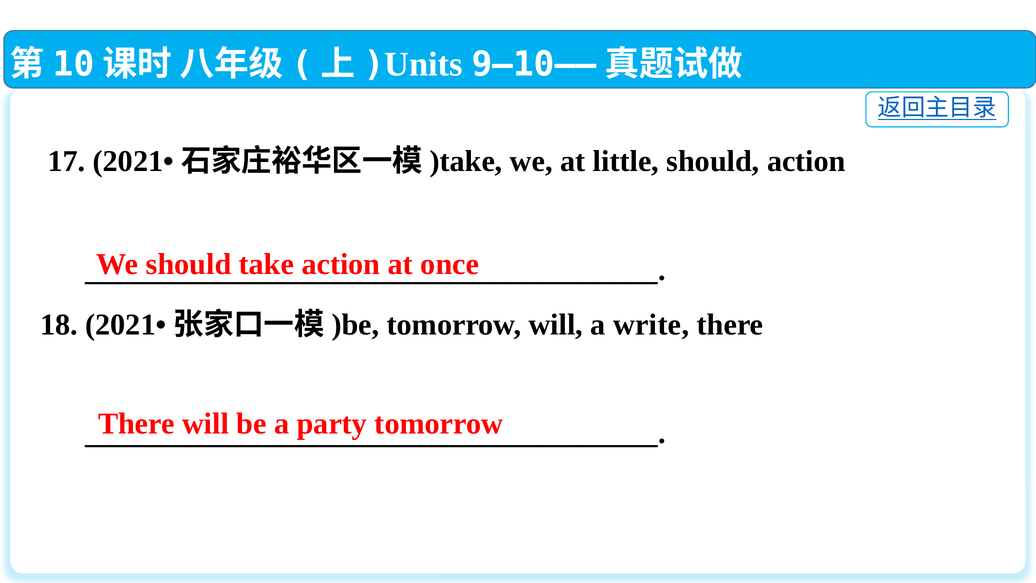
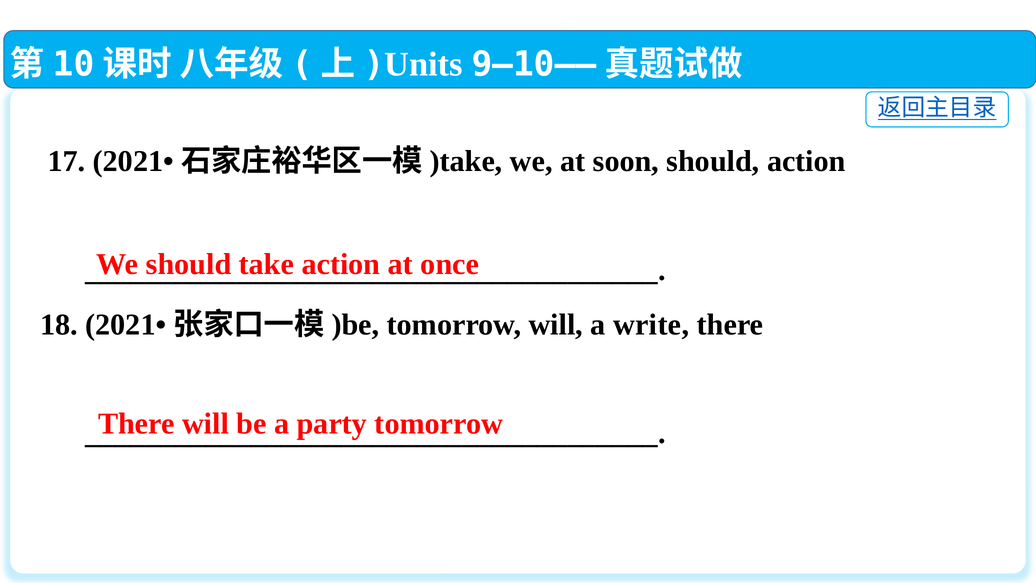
little: little -> soon
